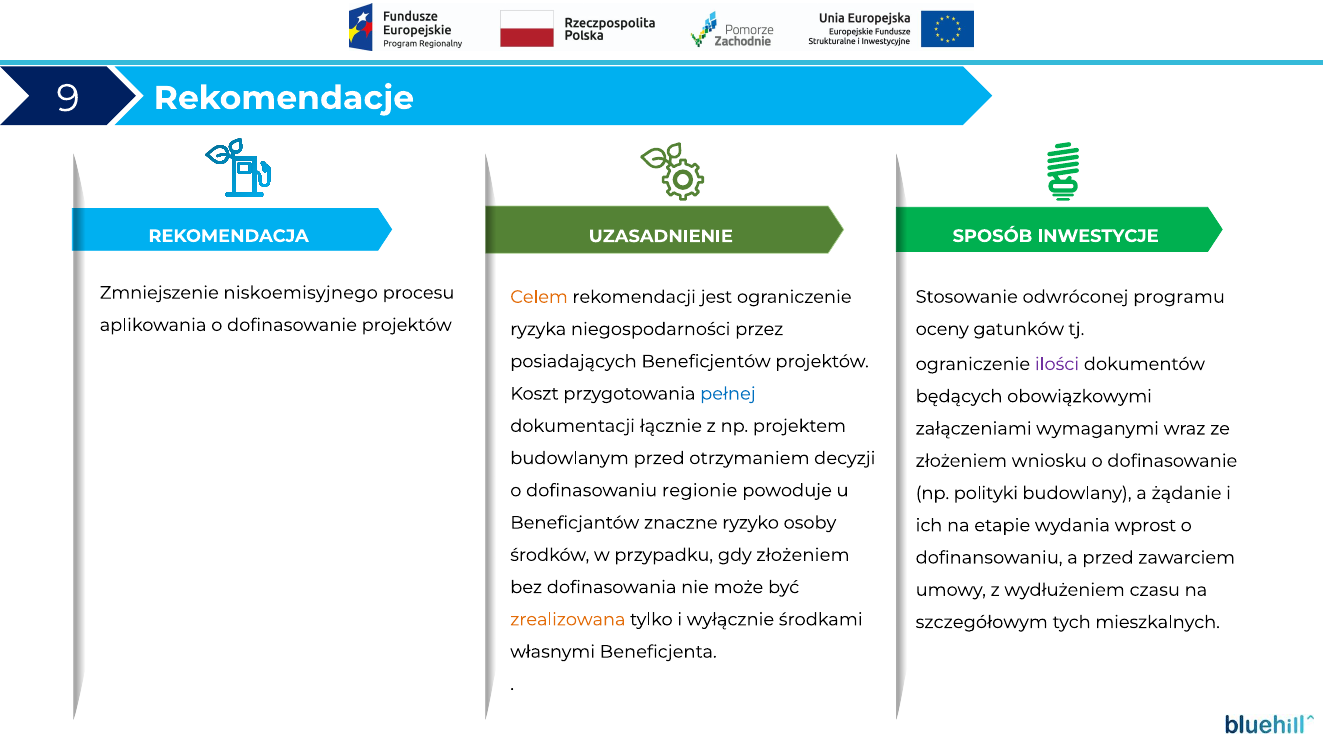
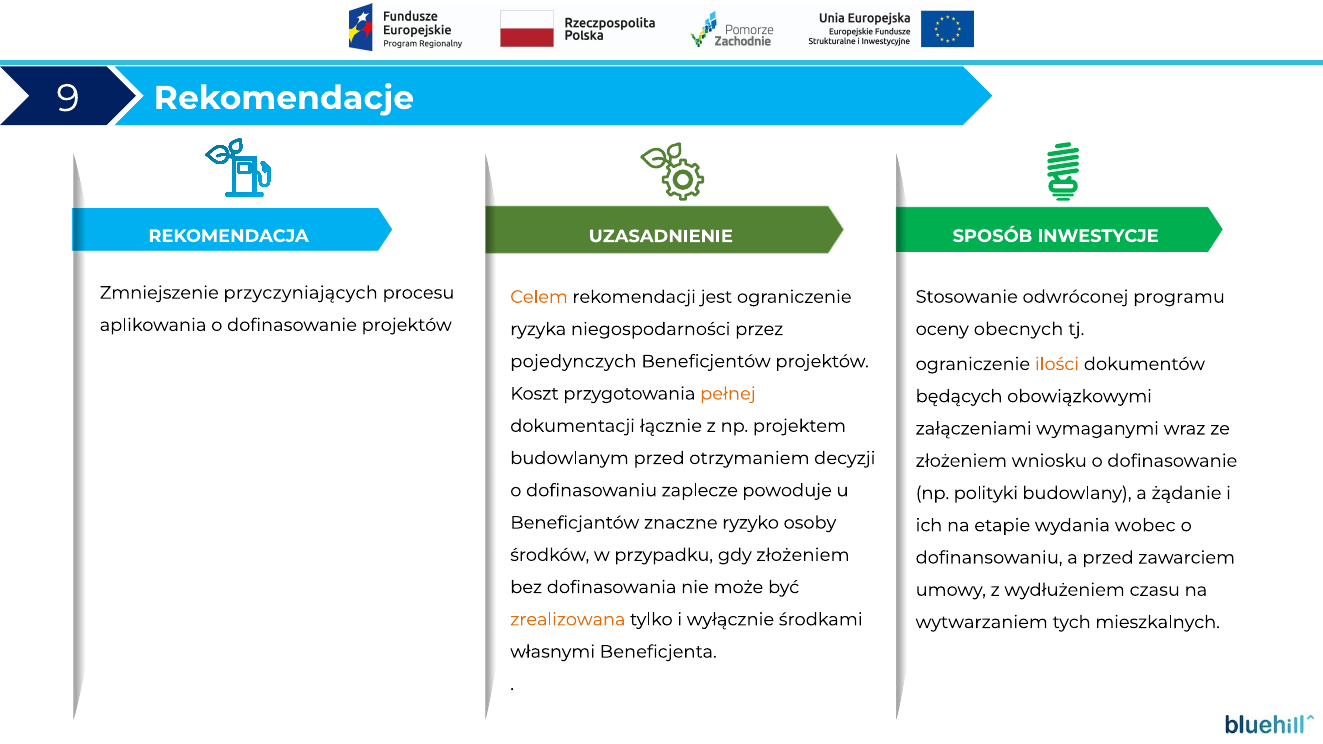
niskoemisyjnego: niskoemisyjnego -> przyczyniających
gatunków: gatunków -> obecnych
posiadających: posiadających -> pojedynczych
ilości colour: purple -> orange
pełnej colour: blue -> orange
regionie: regionie -> zaplecze
wprost: wprost -> wobec
szczegółowym: szczegółowym -> wytwarzaniem
